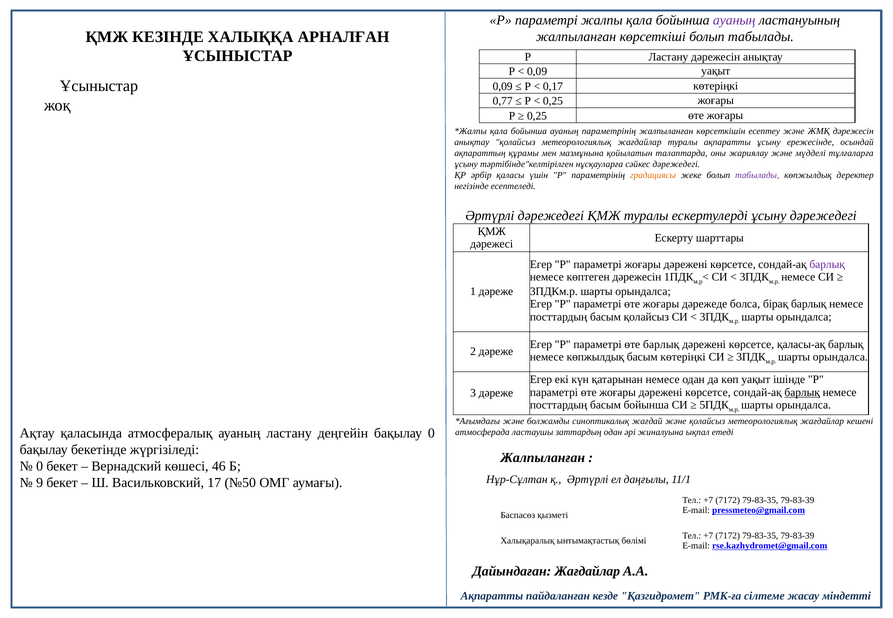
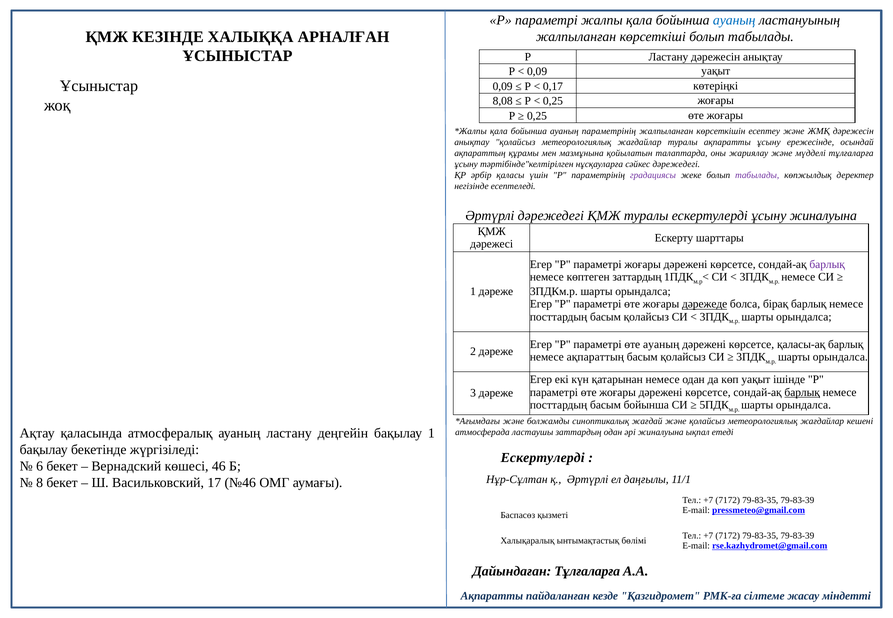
ауаның at (734, 20) colour: purple -> blue
0,77: 0,77 -> 8,08
градациясы colour: orange -> purple
ұсыну дәрежедегі: дәрежедегі -> жиналуына
көптеген дәрежесін: дәрежесін -> заттардың
дәрежеде underline: none -> present
өте барлық: барлық -> ауаның
немесе көпжылдық: көпжылдық -> ақпараттың
көтеріңкі at (683, 357): көтеріңкі -> қолайсыз
бақылау 0: 0 -> 1
Жалпыланған at (543, 458): Жалпыланған -> Ескертулерді
0 at (40, 466): 0 -> 6
9: 9 -> 8
№50: №50 -> №46
Дайындаған Жағдайлар: Жағдайлар -> Тұлғаларға
